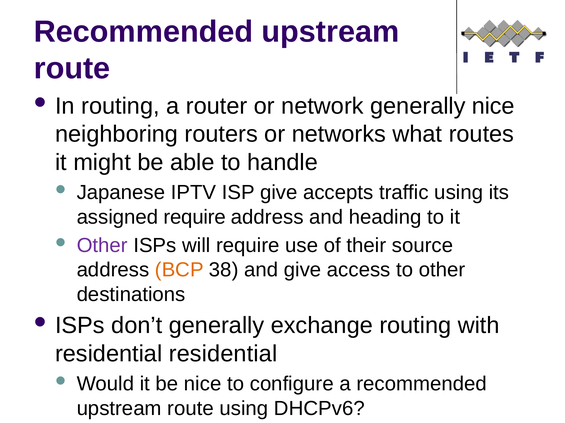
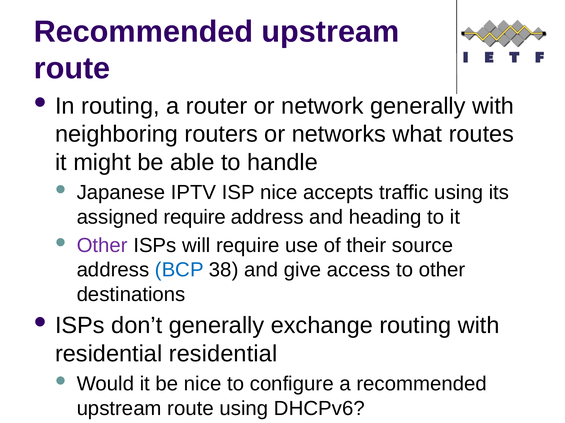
generally nice: nice -> with
ISP give: give -> nice
BCP colour: orange -> blue
